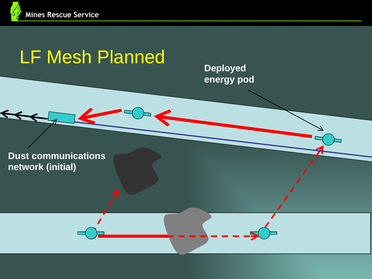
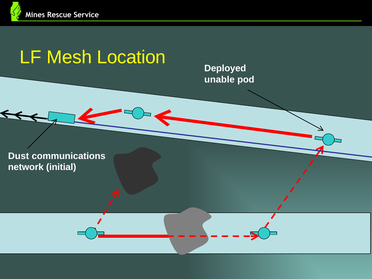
Planned: Planned -> Location
energy: energy -> unable
